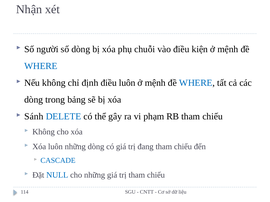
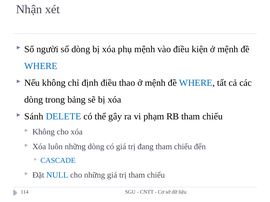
phụ chuỗi: chuỗi -> mệnh
điều luôn: luôn -> thao
